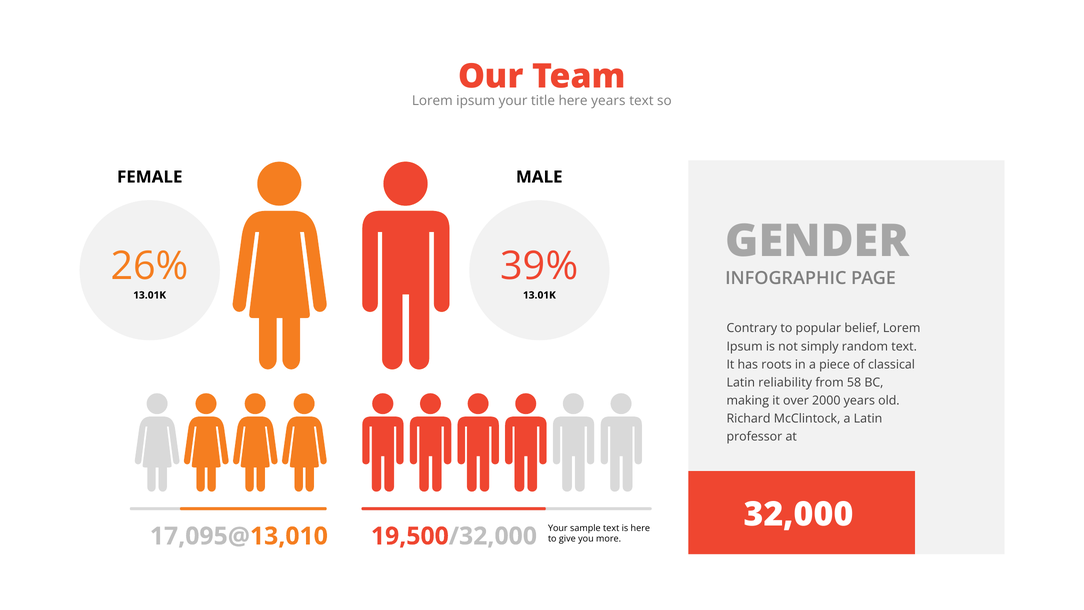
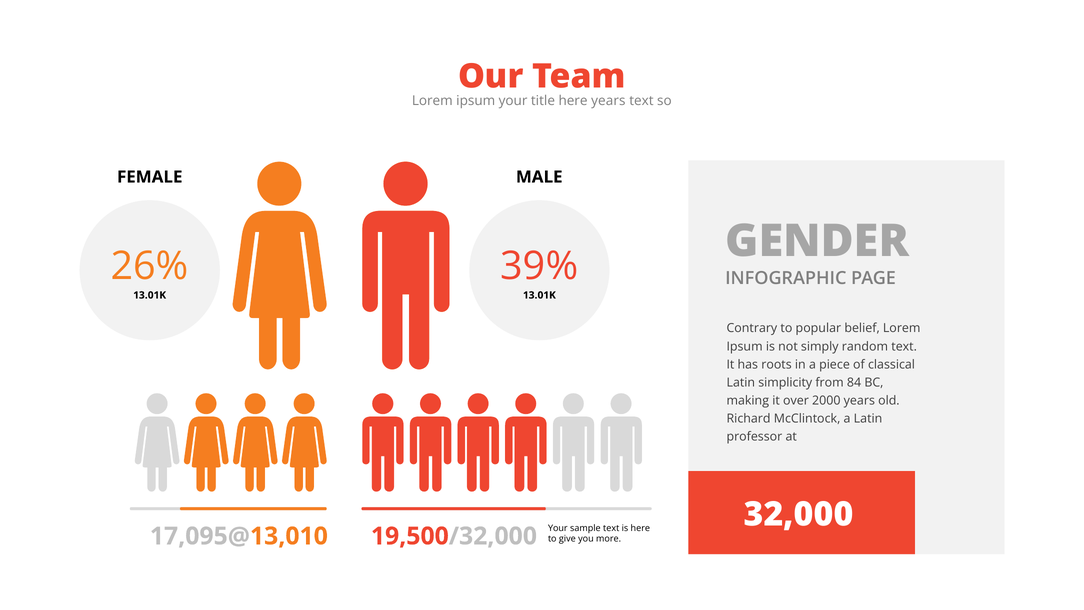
reliability: reliability -> simplicity
58: 58 -> 84
